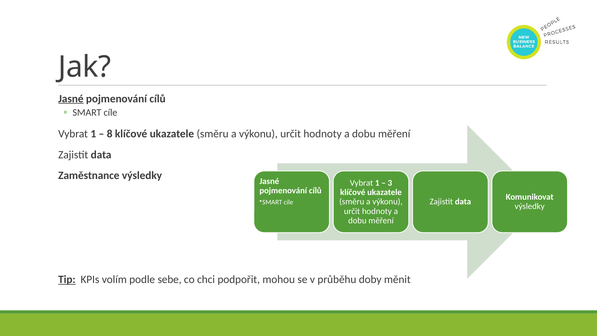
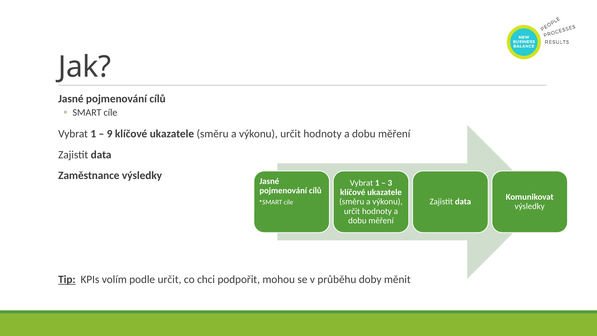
Jasné at (71, 99) underline: present -> none
8: 8 -> 9
podle sebe: sebe -> určit
